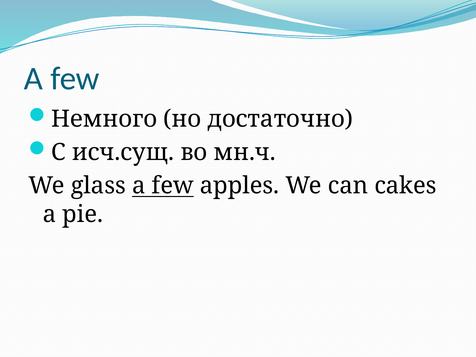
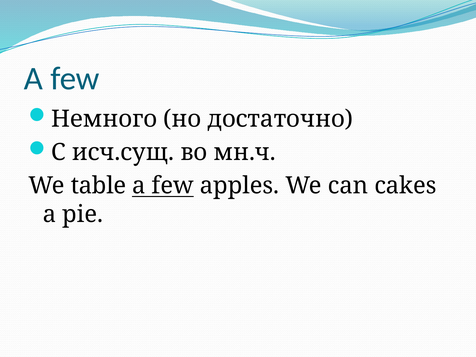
glass: glass -> table
